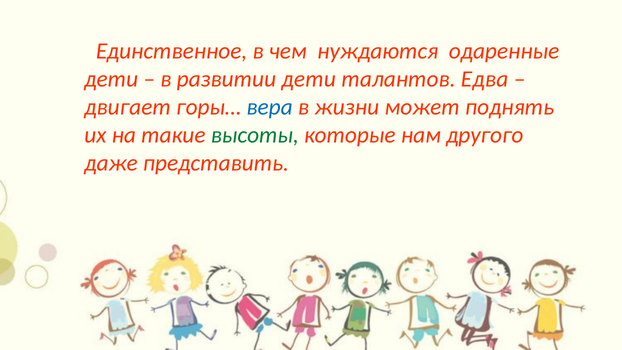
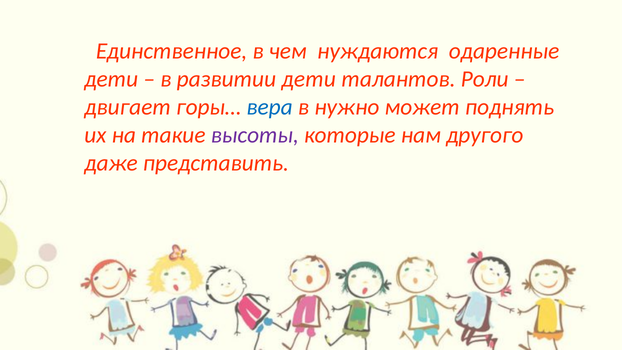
Едва: Едва -> Роли
жизни: жизни -> нужно
высоты colour: green -> purple
